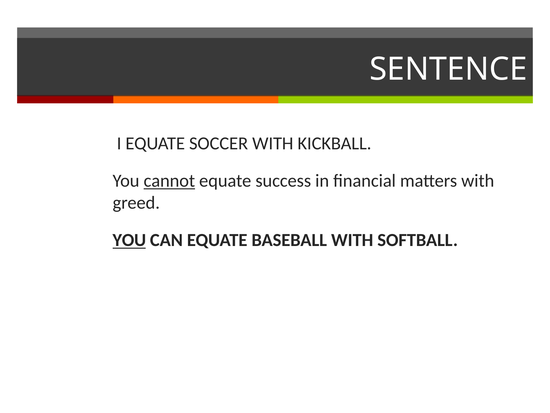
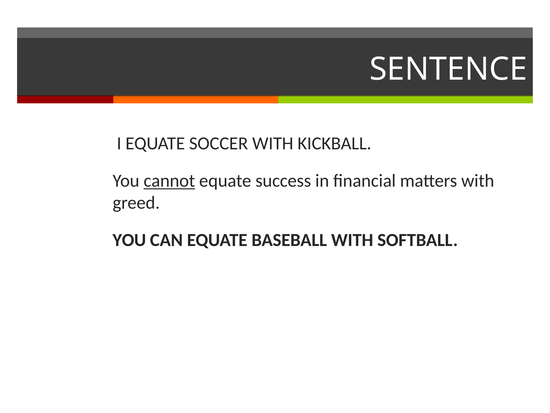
YOU at (129, 240) underline: present -> none
